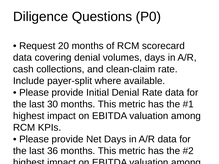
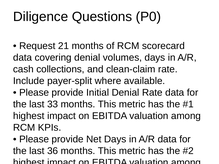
20: 20 -> 21
30: 30 -> 33
